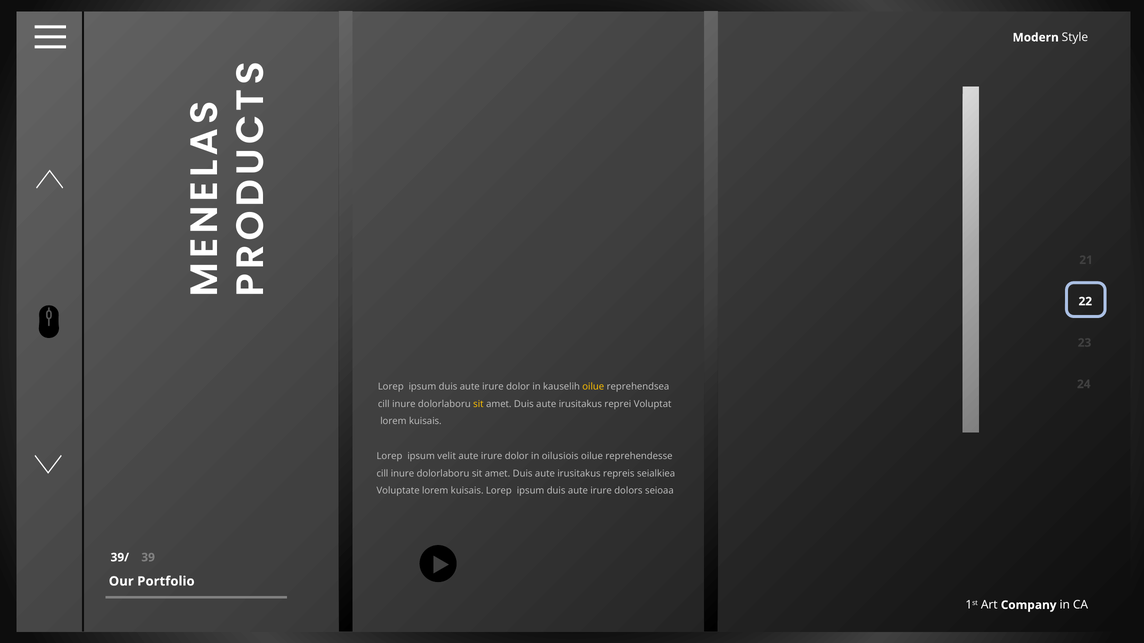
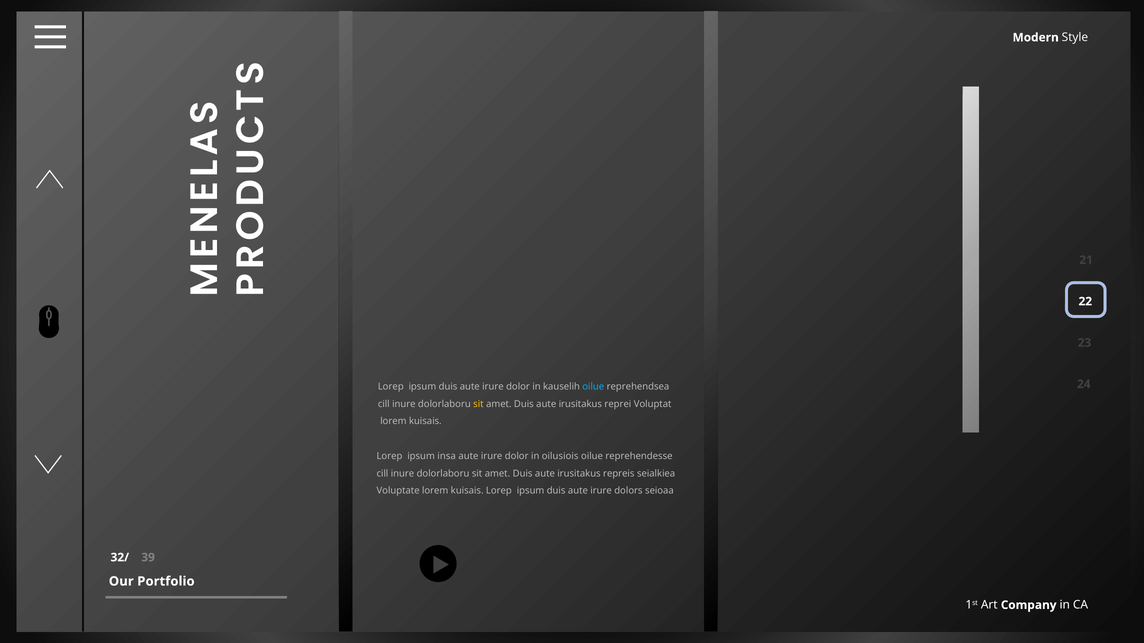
oilue at (593, 387) colour: yellow -> light blue
velit: velit -> insa
39/: 39/ -> 32/
